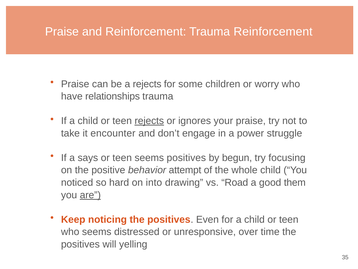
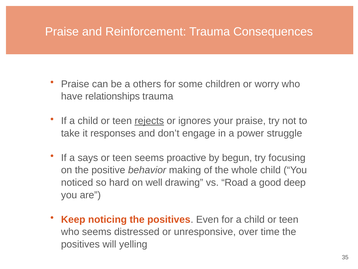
Trauma Reinforcement: Reinforcement -> Consequences
a rejects: rejects -> others
encounter: encounter -> responses
seems positives: positives -> proactive
attempt: attempt -> making
into: into -> well
them: them -> deep
are underline: present -> none
